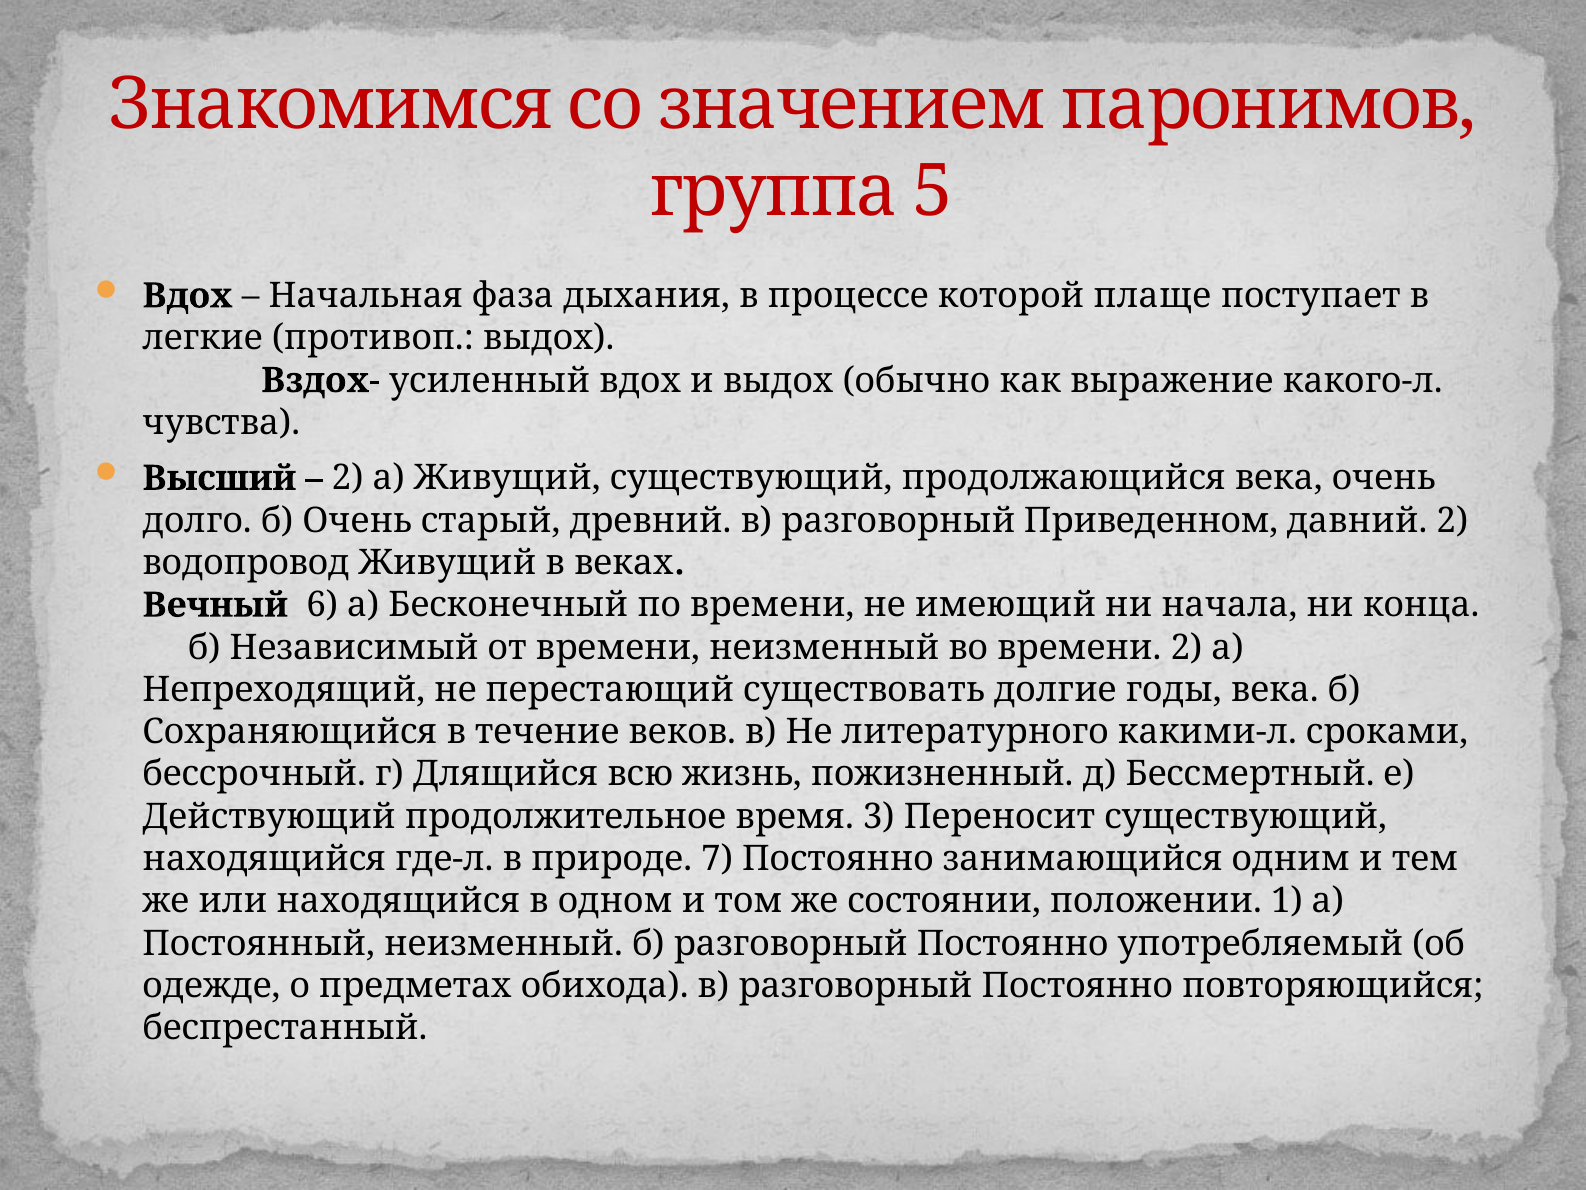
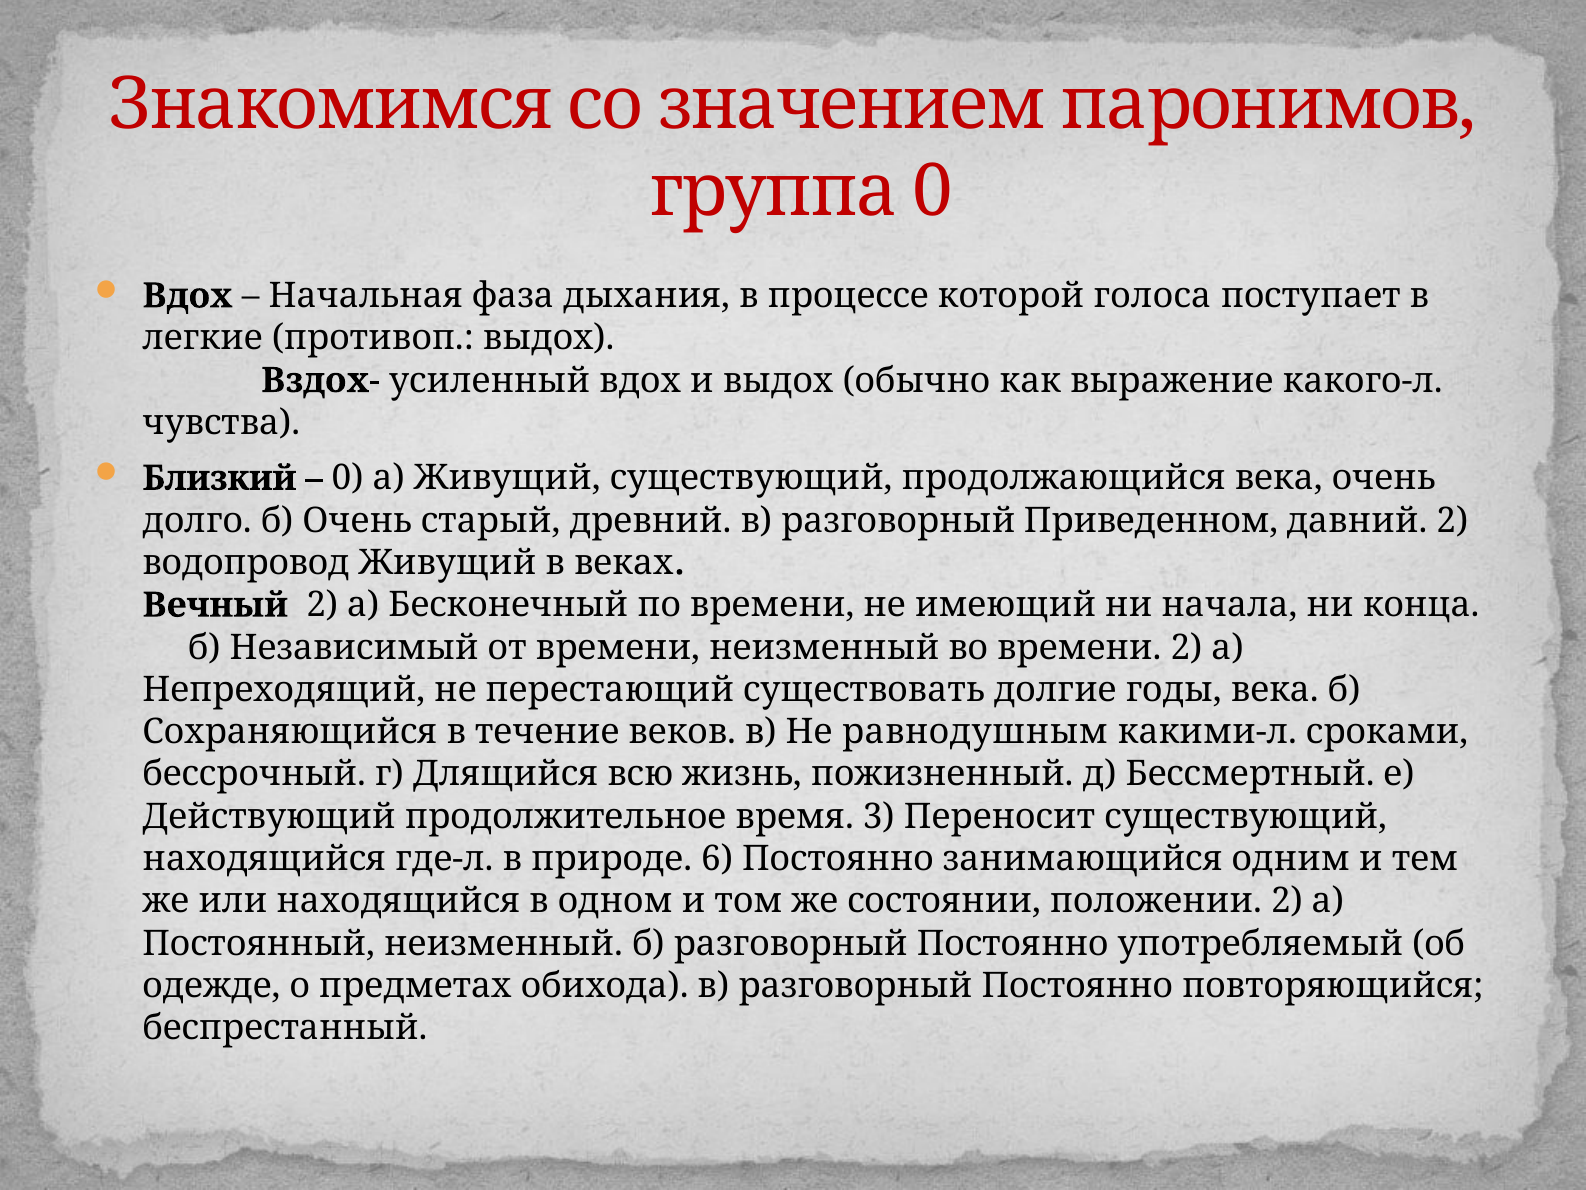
группа 5: 5 -> 0
плаще: плаще -> голоса
Высший: Высший -> Близкий
2 at (348, 478): 2 -> 0
Вечный 6: 6 -> 2
литературного: литературного -> равнодушным
7: 7 -> 6
положении 1: 1 -> 2
